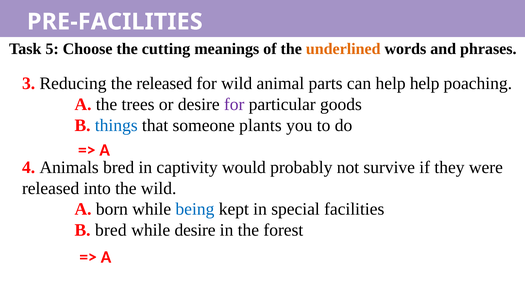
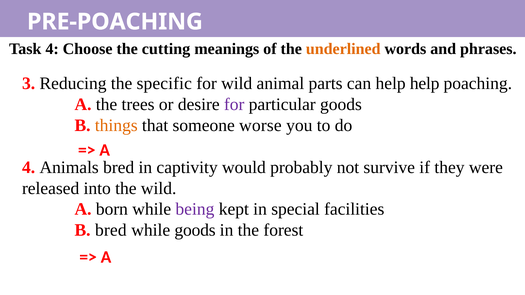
PRE-FACILITIES: PRE-FACILITIES -> PRE-POACHING
Task 5: 5 -> 4
the released: released -> specific
things colour: blue -> orange
plants: plants -> worse
being colour: blue -> purple
while desire: desire -> goods
